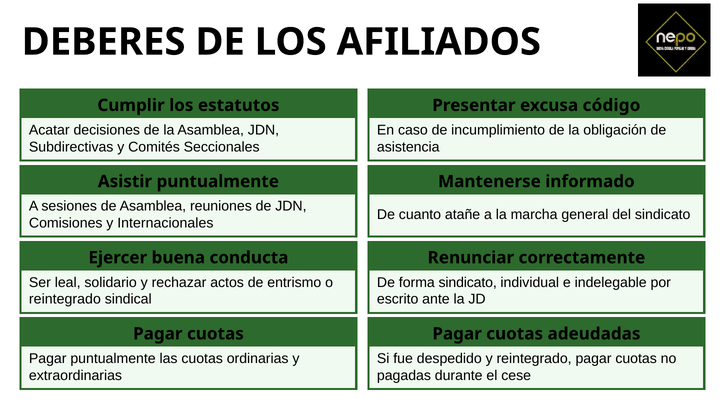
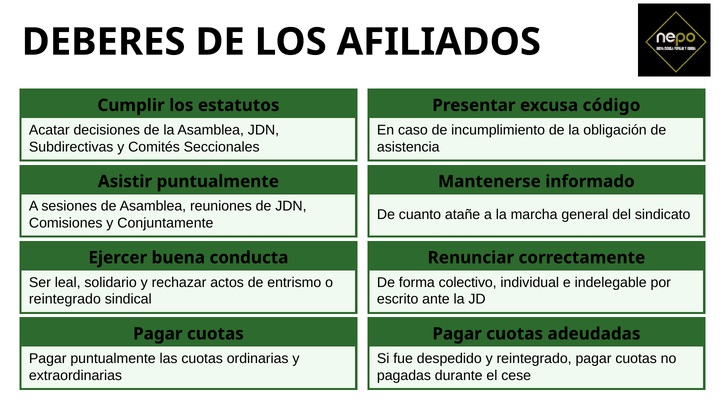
Internacionales: Internacionales -> Conjuntamente
forma sindicato: sindicato -> colectivo
